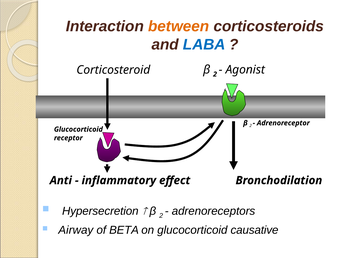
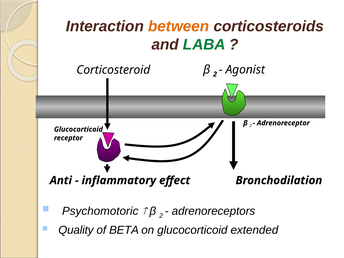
LABA colour: blue -> green
Hypersecretion: Hypersecretion -> Psychomotoric
Airway: Airway -> Quality
causative: causative -> extended
